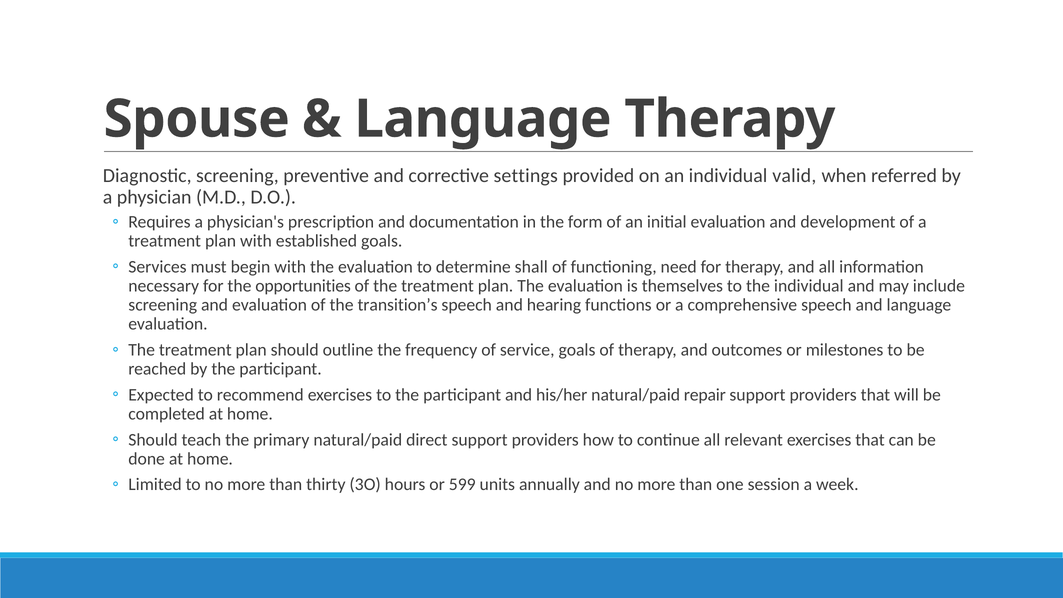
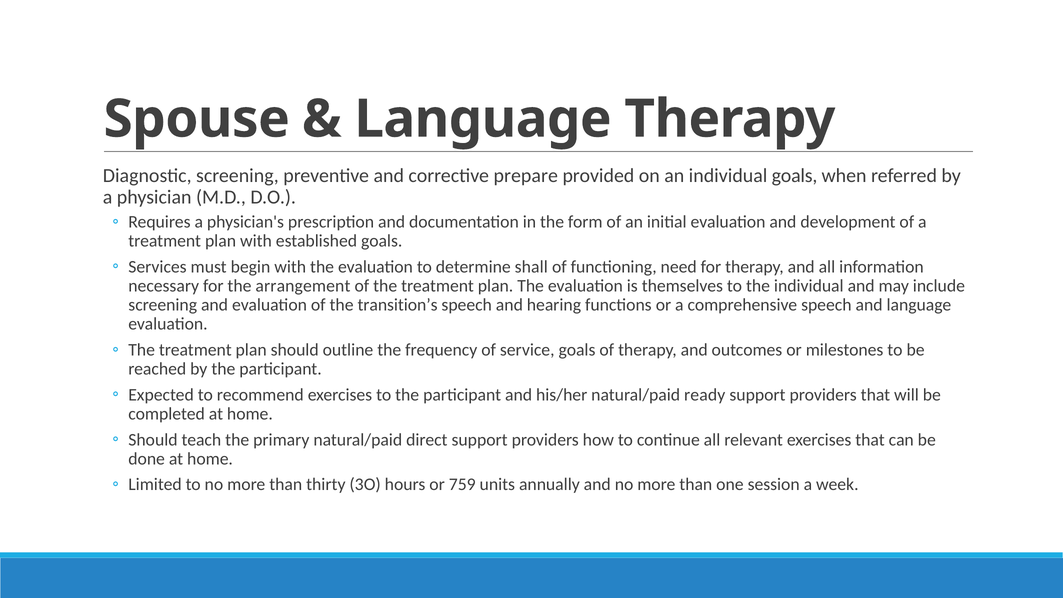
settings: settings -> prepare
individual valid: valid -> goals
opportunities: opportunities -> arrangement
repair: repair -> ready
599: 599 -> 759
